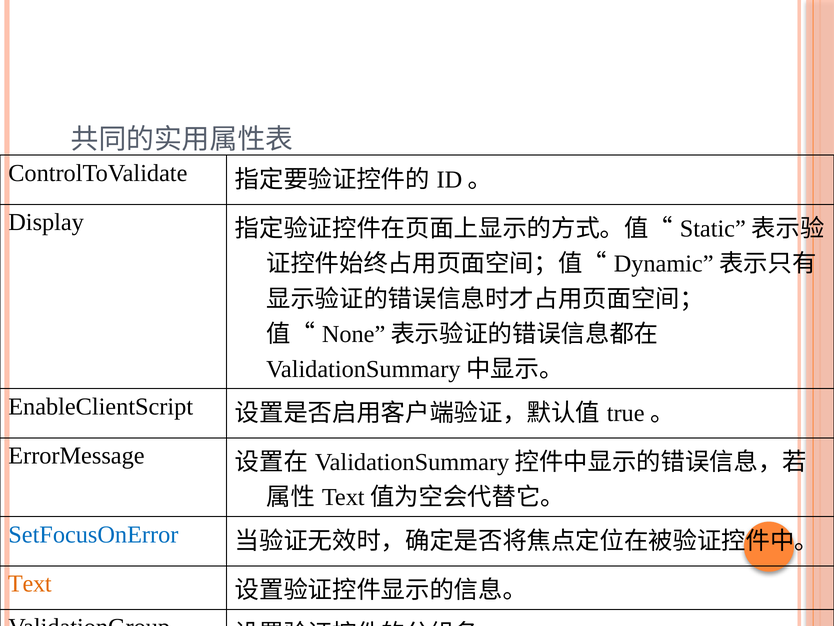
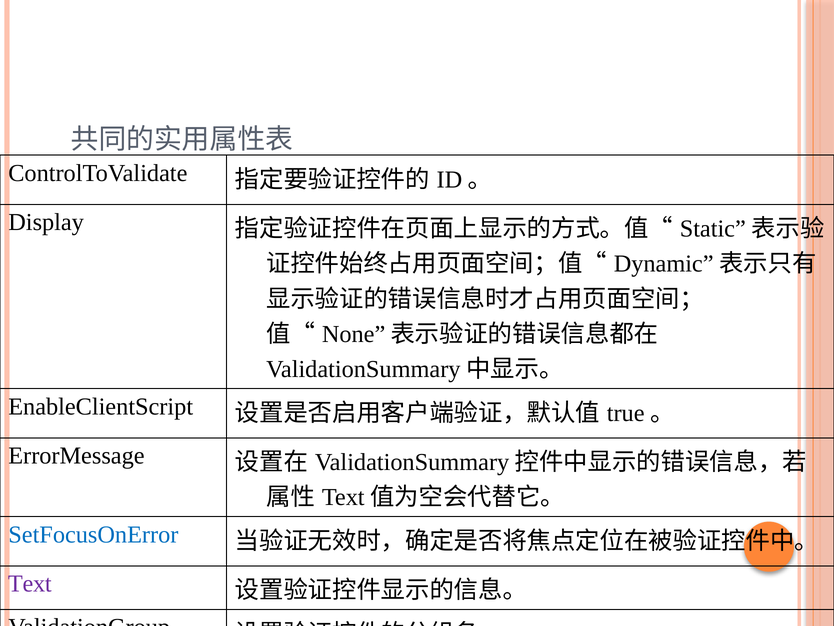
Text colour: orange -> purple
